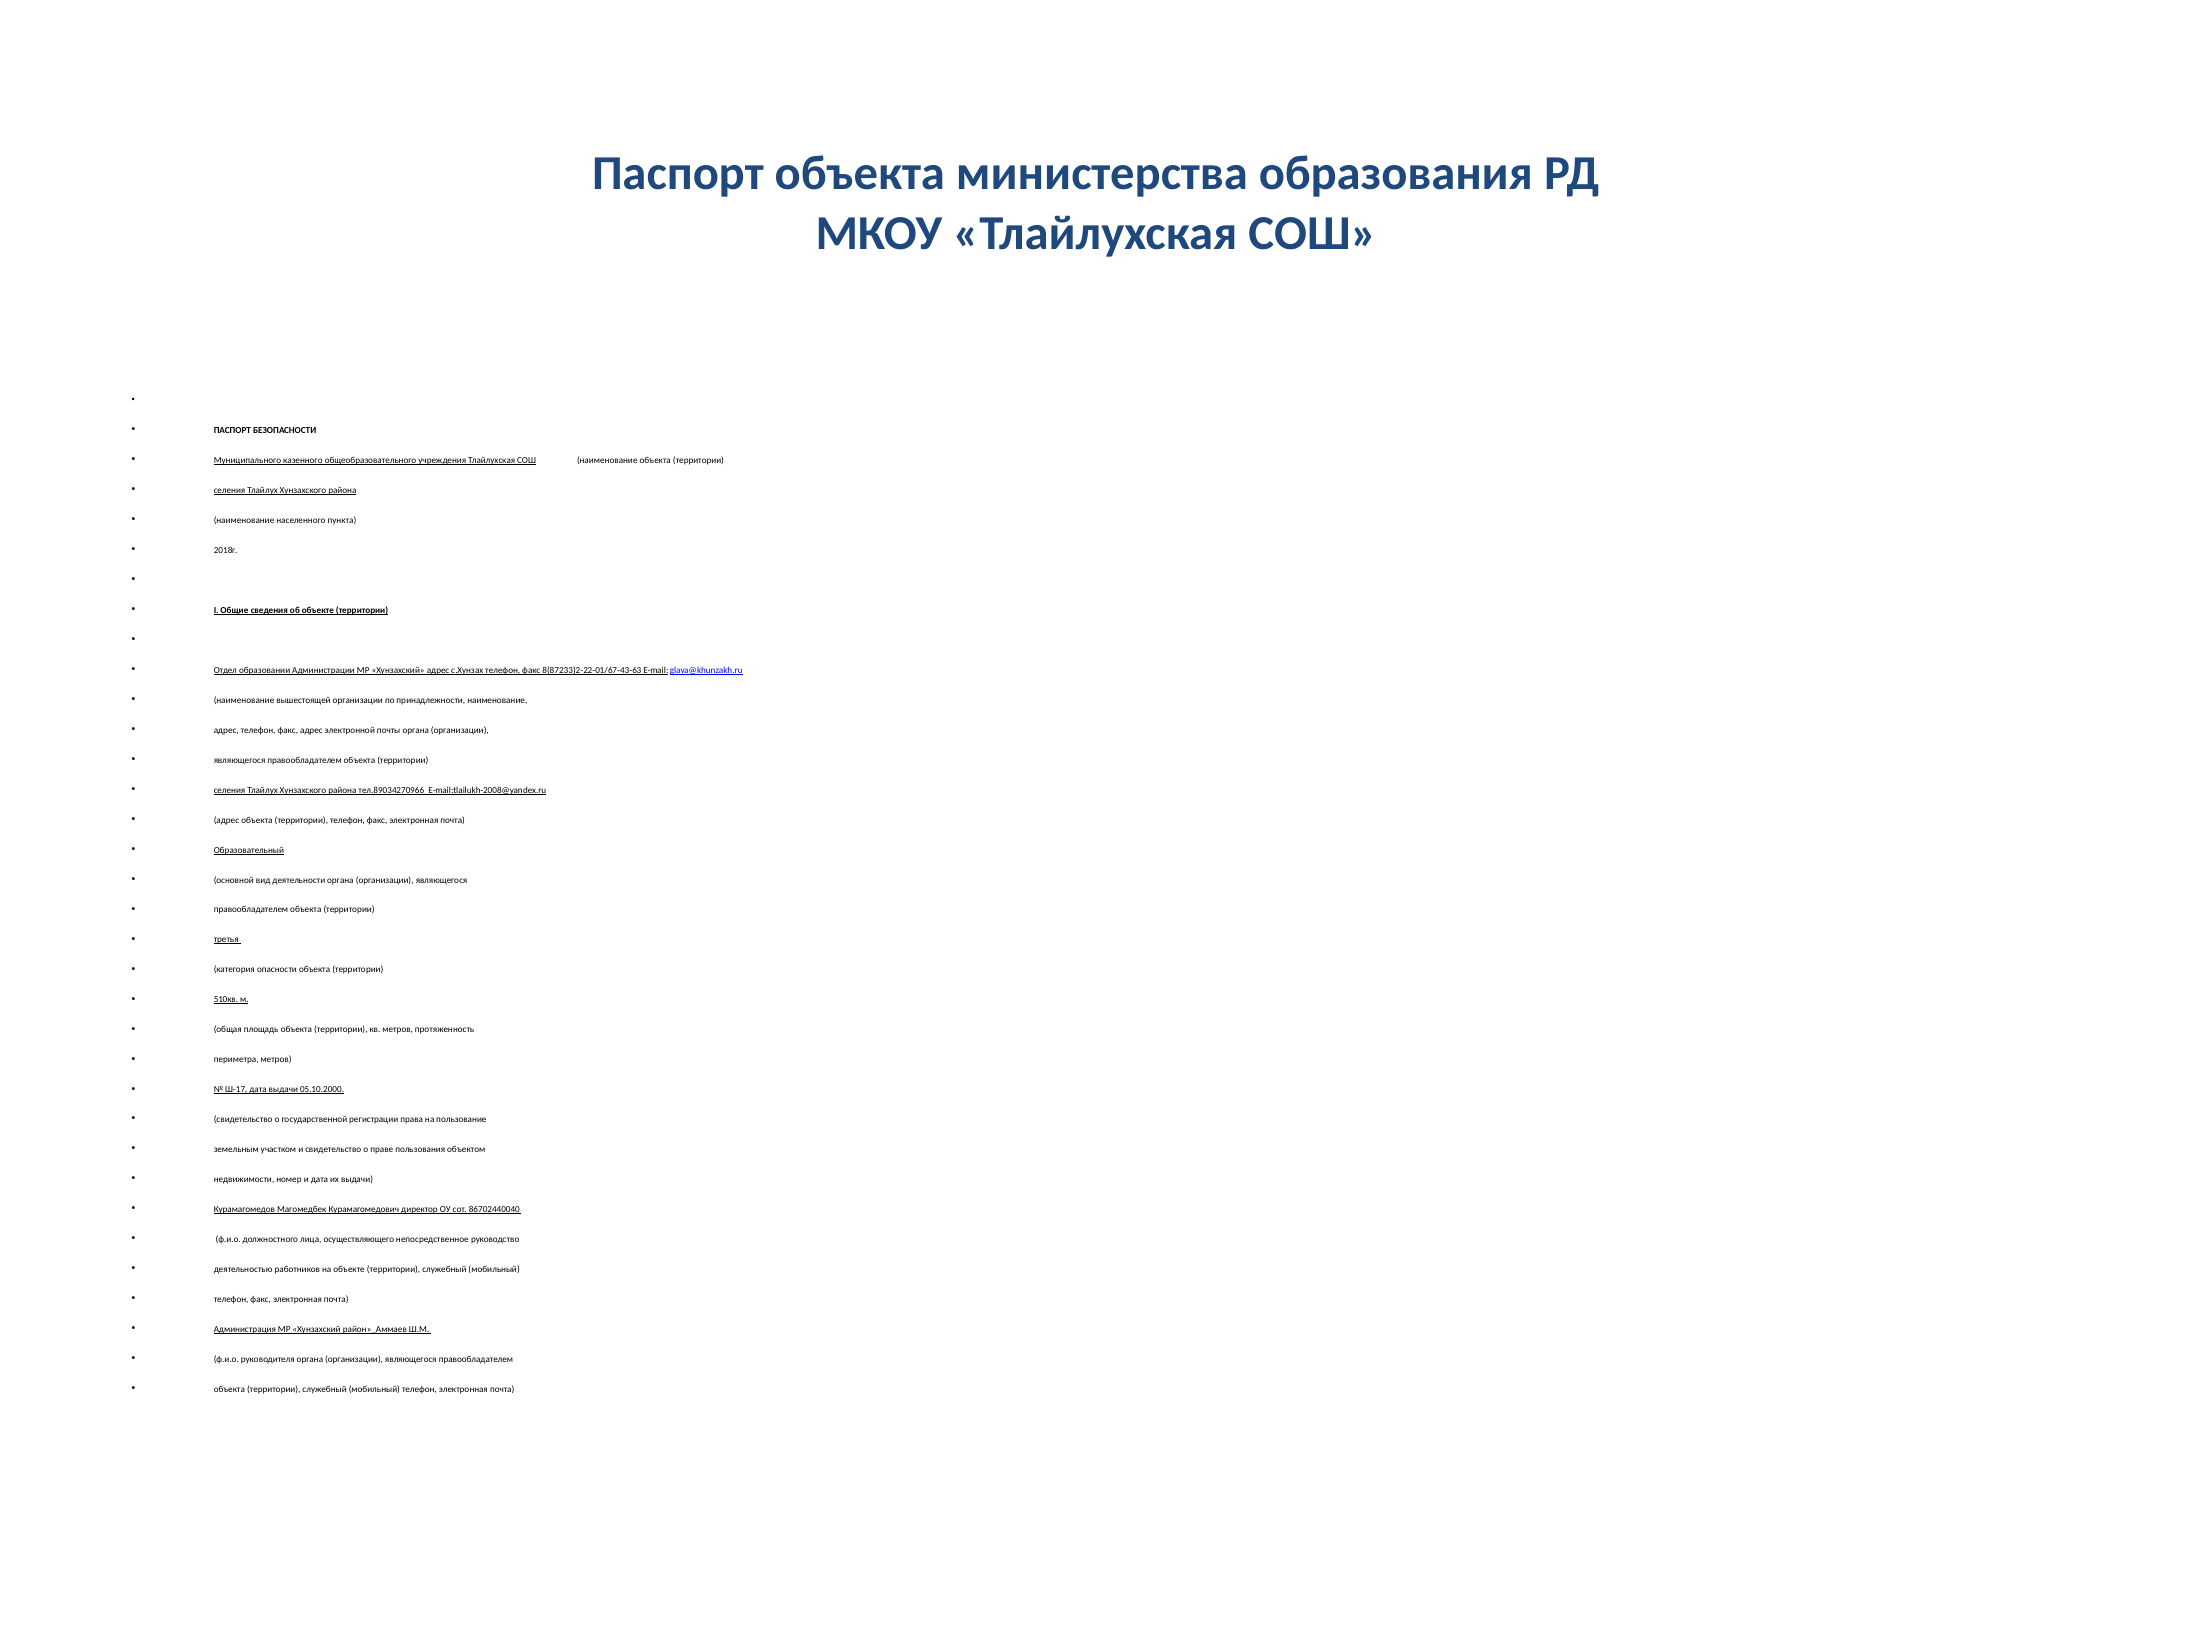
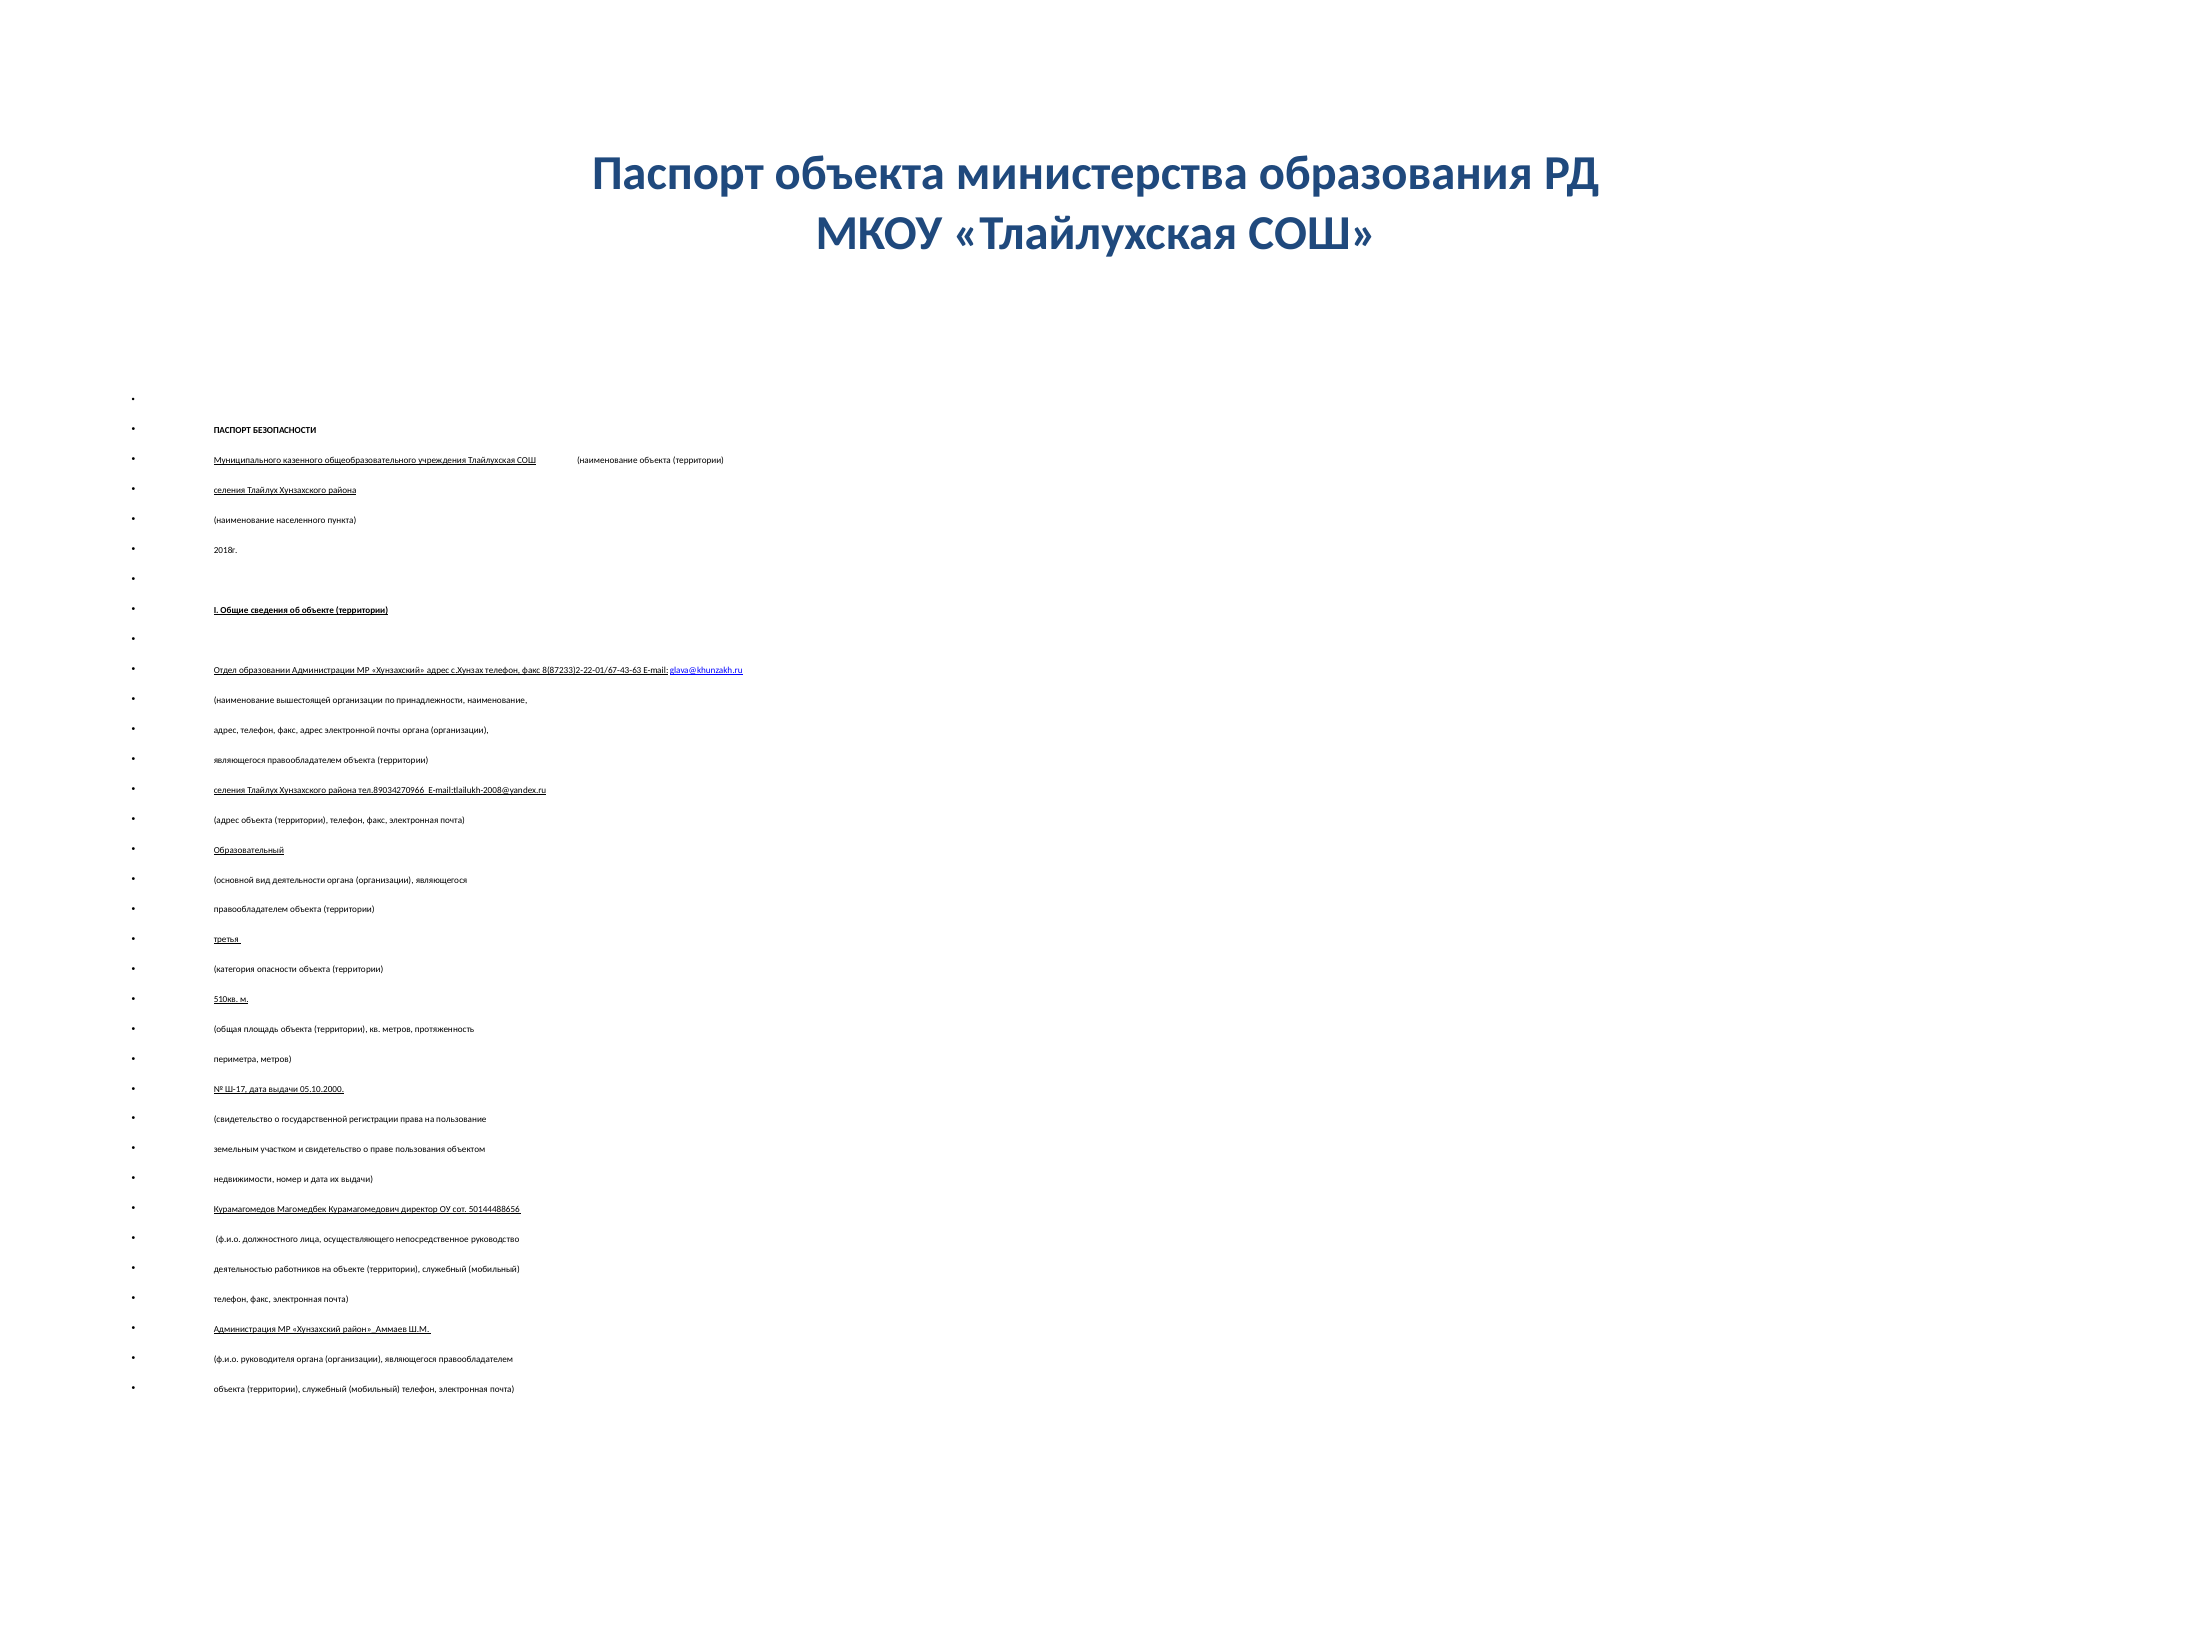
86702440040: 86702440040 -> 50144488656
